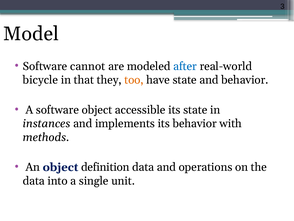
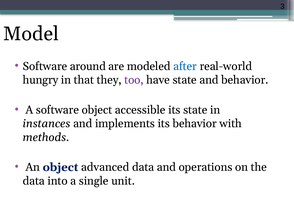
cannot: cannot -> around
bicycle: bicycle -> hungry
too colour: orange -> purple
definition: definition -> advanced
